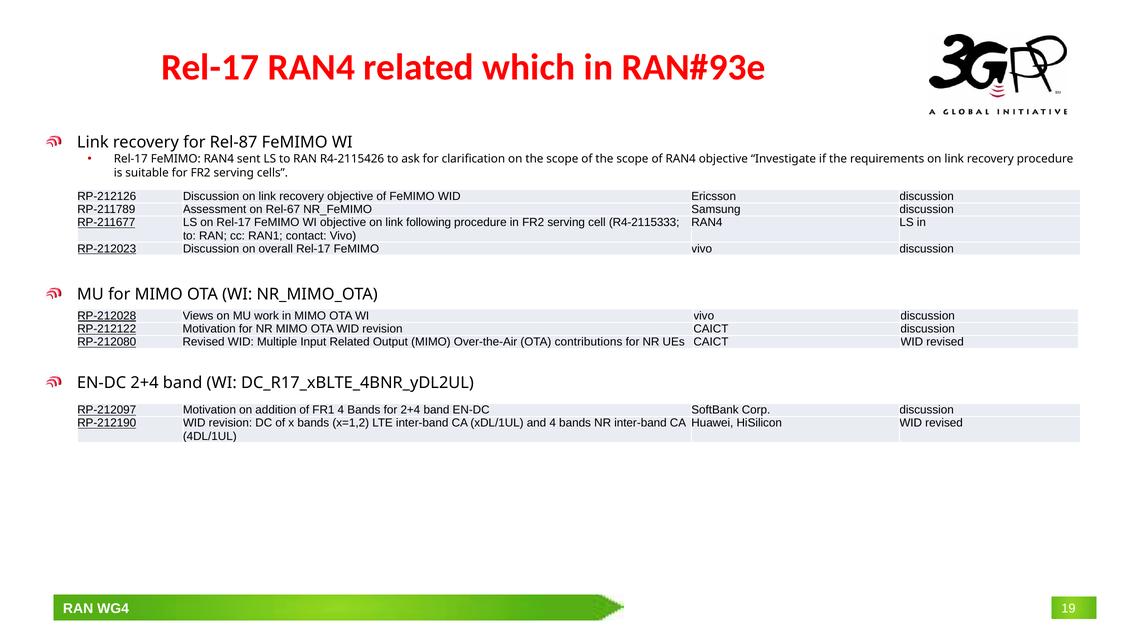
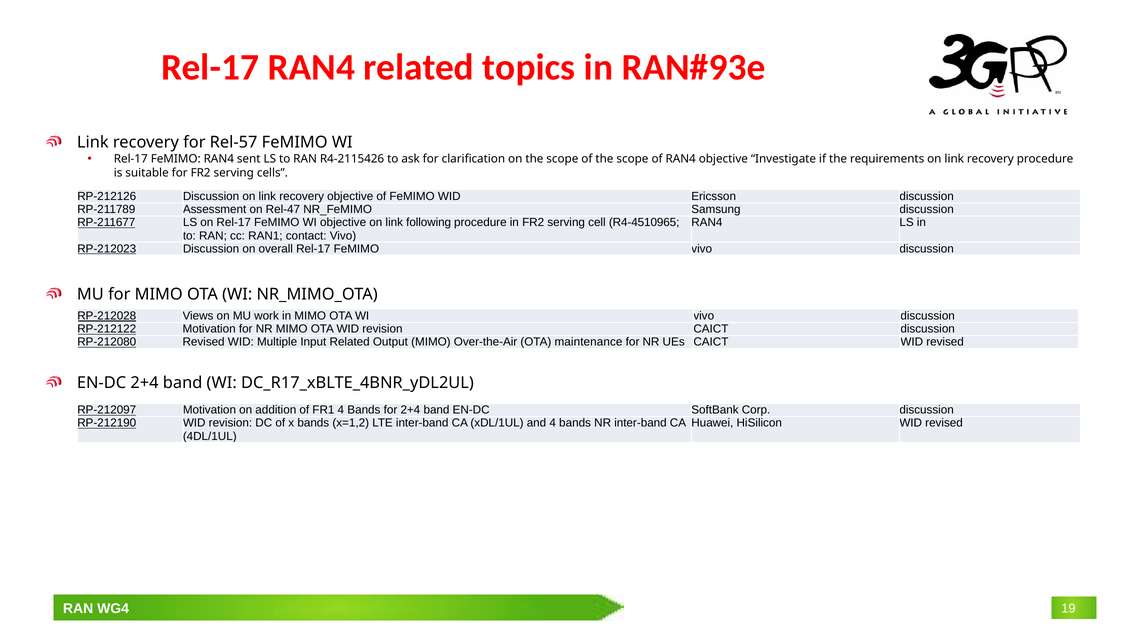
which: which -> topics
Rel-87: Rel-87 -> Rel-57
Rel-67: Rel-67 -> Rel-47
R4-2115333: R4-2115333 -> R4-4510965
contributions: contributions -> maintenance
